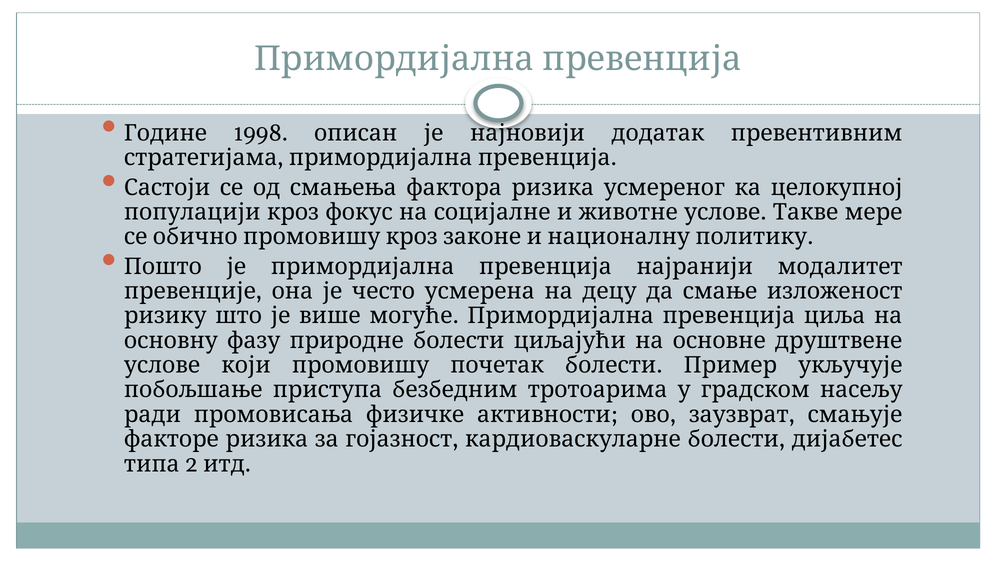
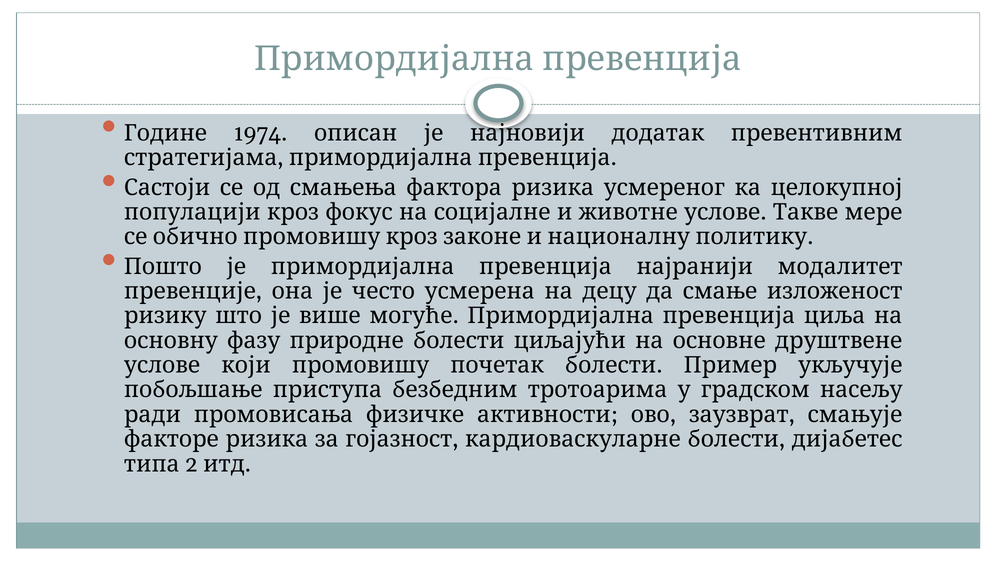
1998: 1998 -> 1974
